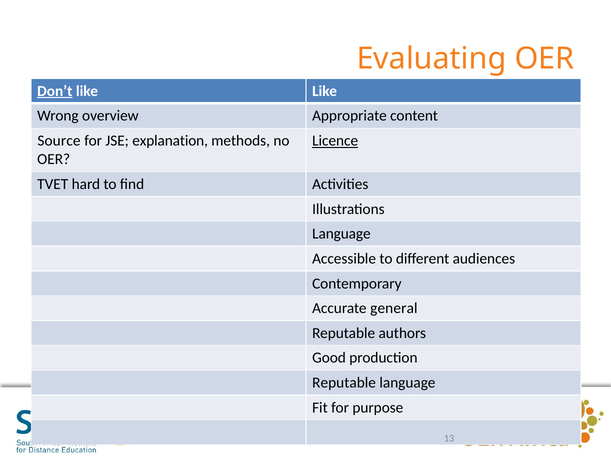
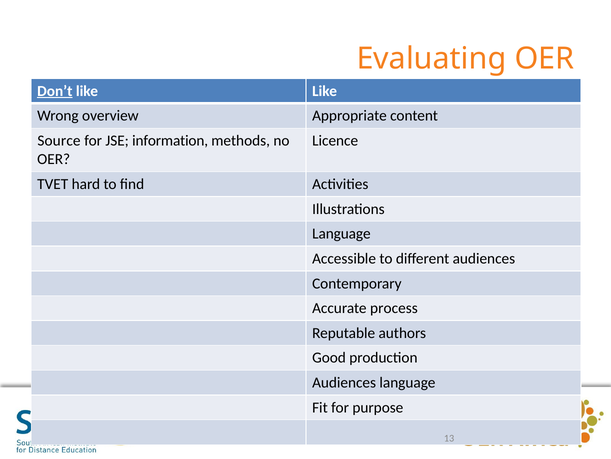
explanation: explanation -> information
Licence underline: present -> none
general: general -> process
Reputable at (344, 382): Reputable -> Audiences
